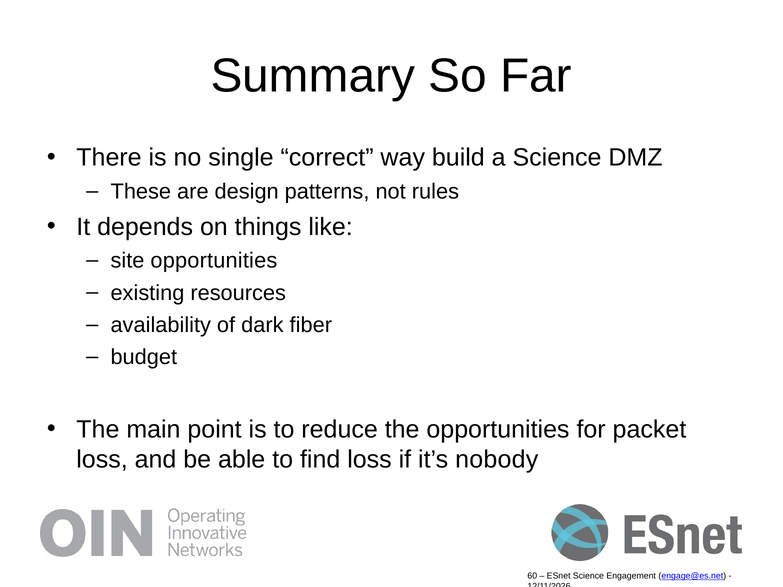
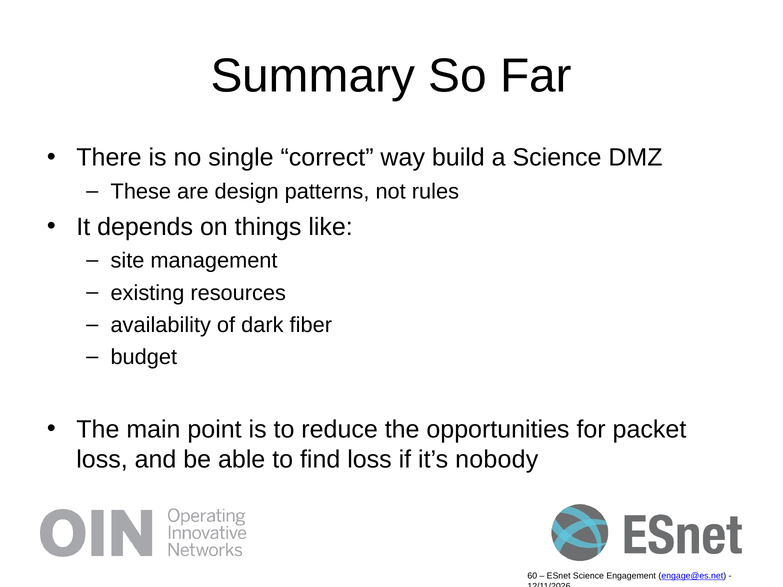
site opportunities: opportunities -> management
